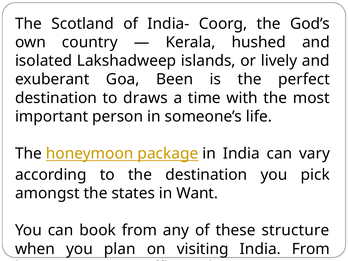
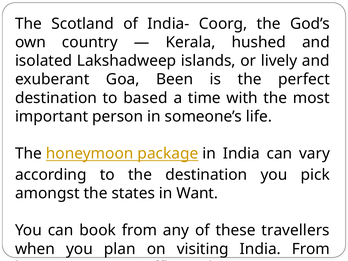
draws: draws -> based
structure: structure -> travellers
